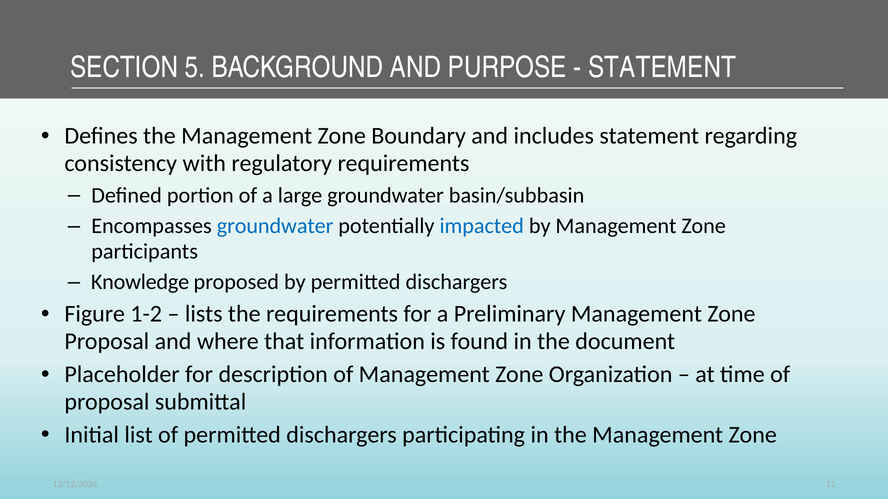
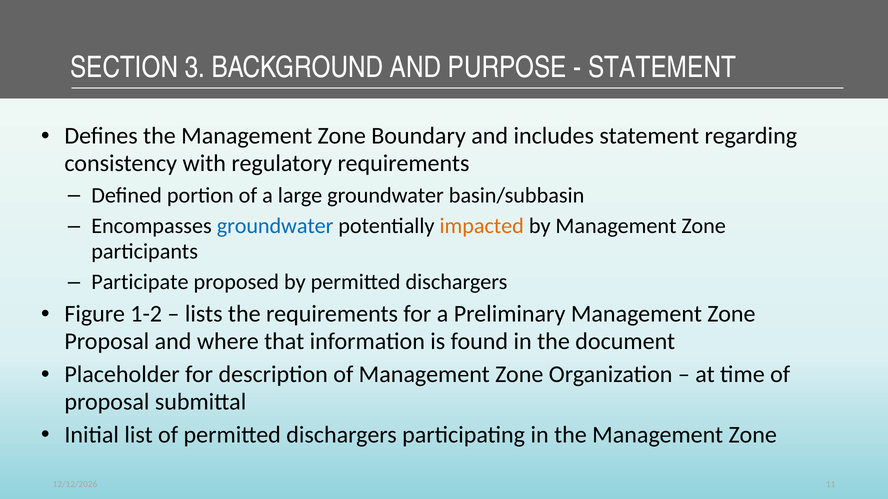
5: 5 -> 3
impacted colour: blue -> orange
Knowledge: Knowledge -> Participate
